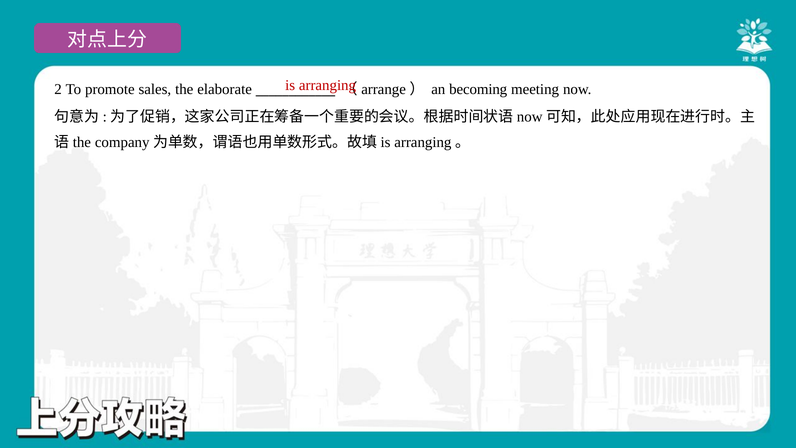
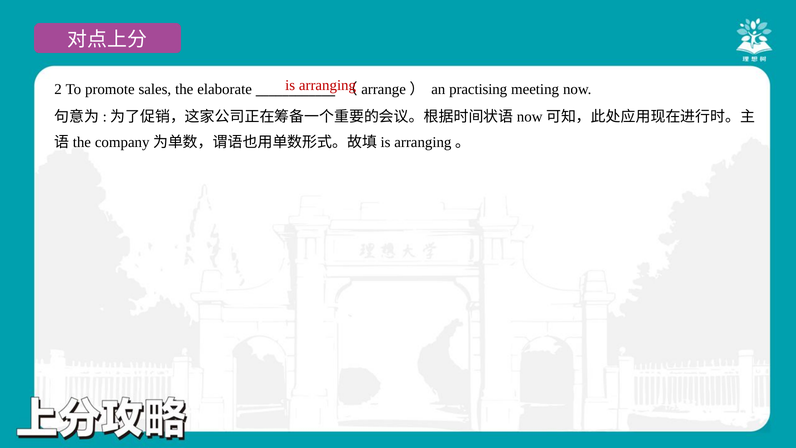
becoming: becoming -> practising
